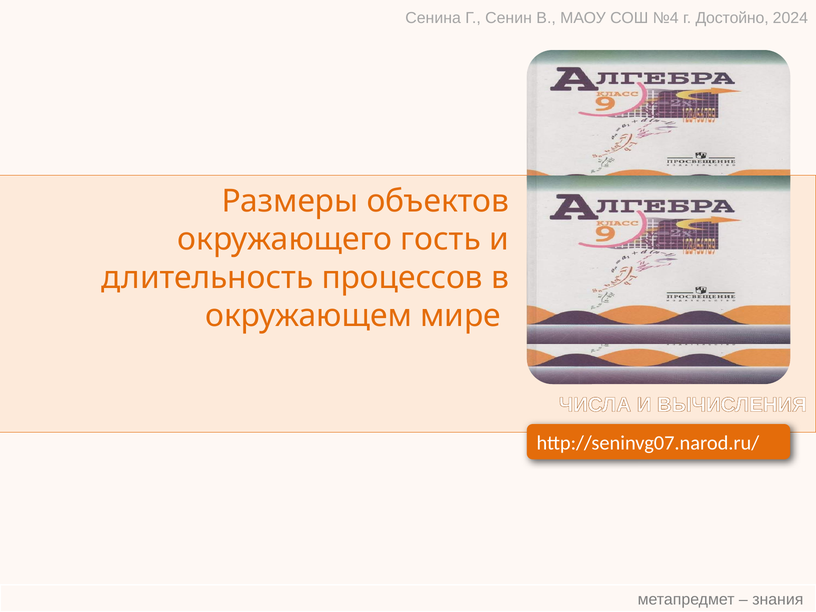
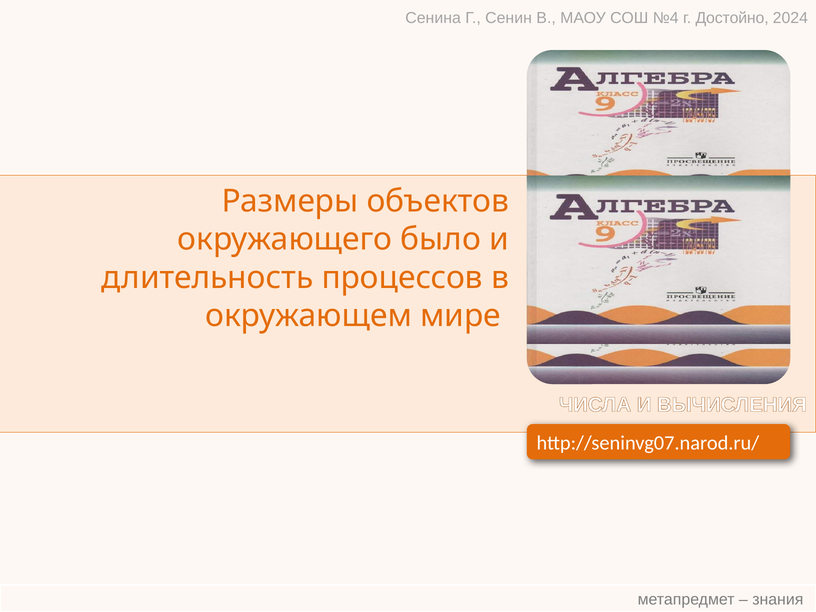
гость: гость -> было
